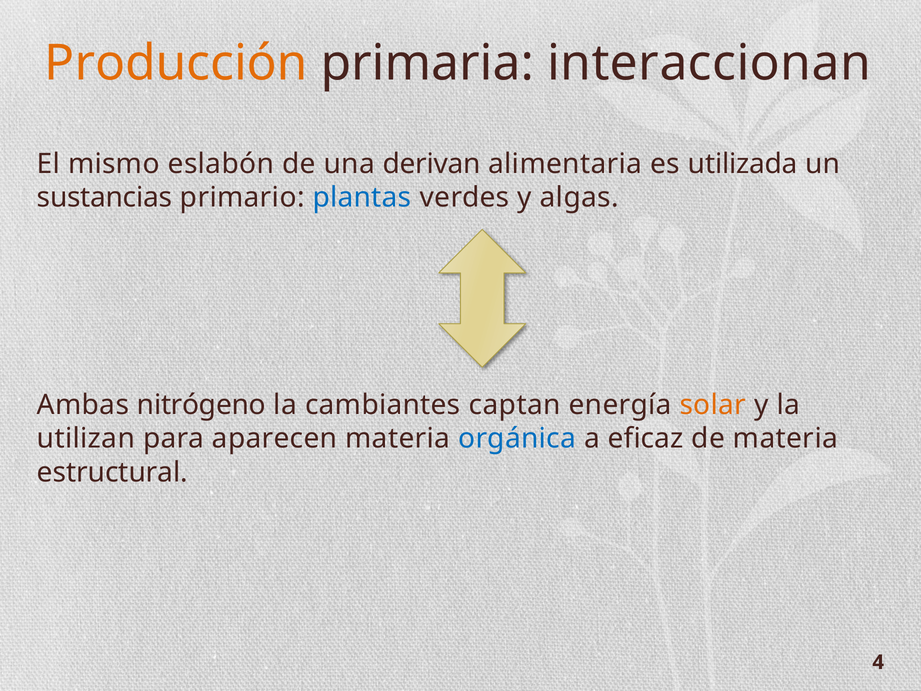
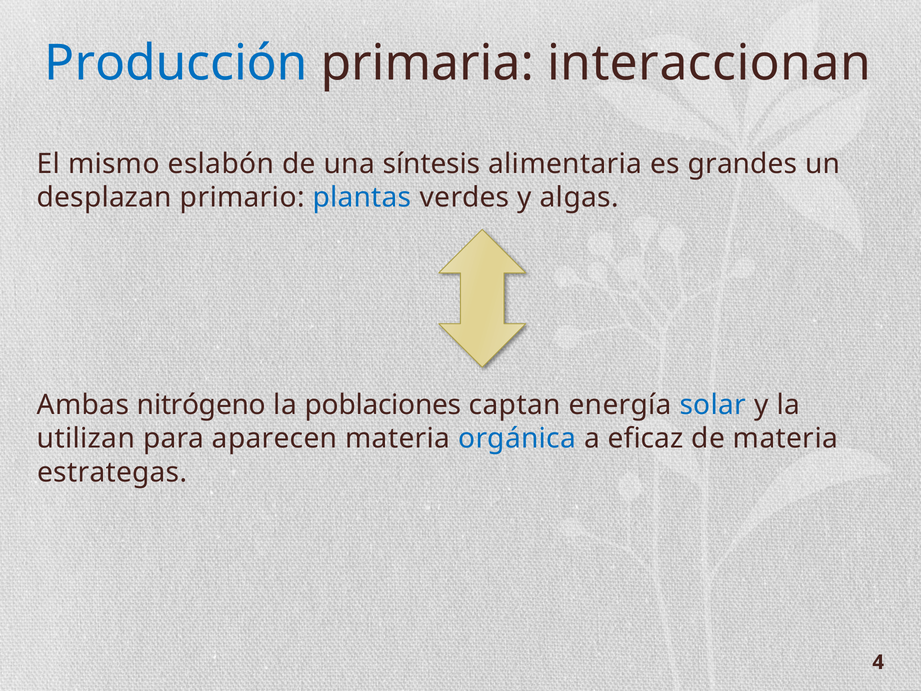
Producción colour: orange -> blue
derivan: derivan -> síntesis
utilizada: utilizada -> grandes
sustancias: sustancias -> desplazan
cambiantes: cambiantes -> poblaciones
solar colour: orange -> blue
estructural: estructural -> estrategas
